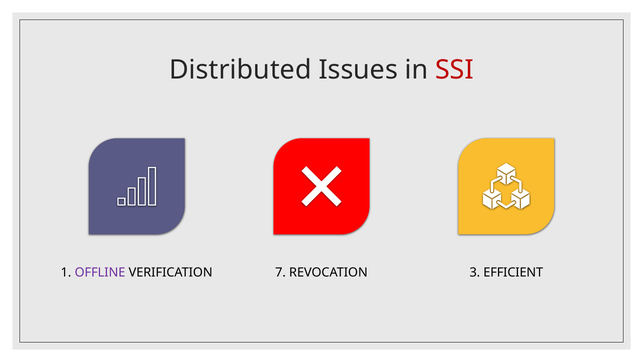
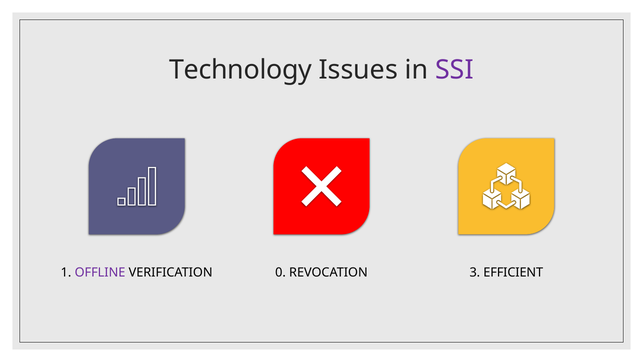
Distributed: Distributed -> Technology
SSI colour: red -> purple
7: 7 -> 0
